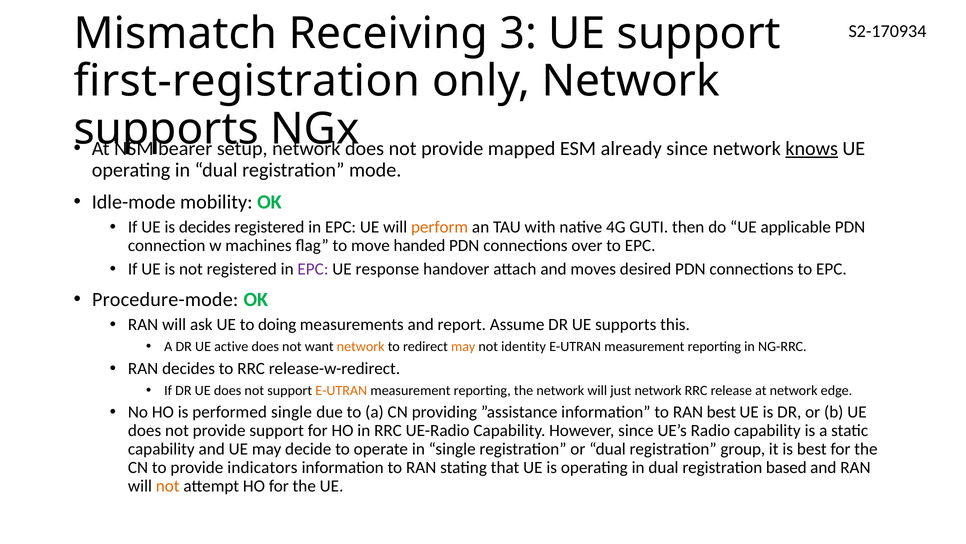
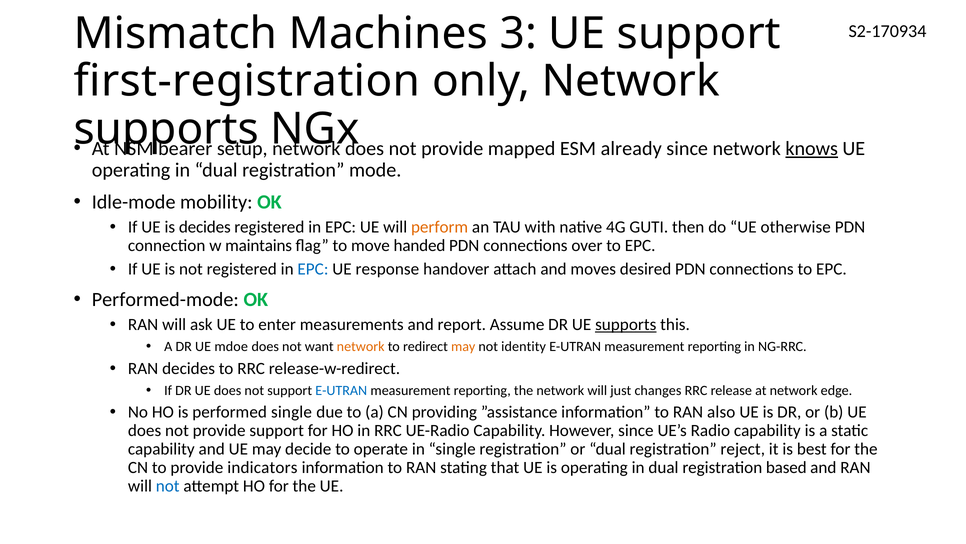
Receiving: Receiving -> Machines
applicable: applicable -> otherwise
machines: machines -> maintains
EPC at (313, 269) colour: purple -> blue
Procedure-mode: Procedure-mode -> Performed-mode
doing: doing -> enter
supports at (626, 324) underline: none -> present
active: active -> mdoe
E-UTRAN at (341, 390) colour: orange -> blue
just network: network -> changes
RAN best: best -> also
group: group -> reject
not at (168, 486) colour: orange -> blue
